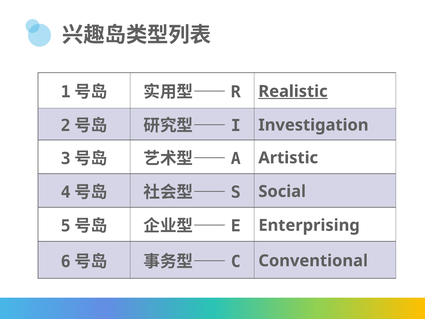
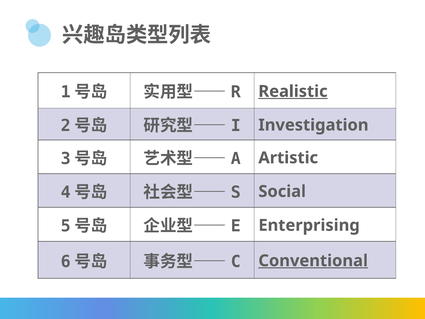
Conventional underline: none -> present
